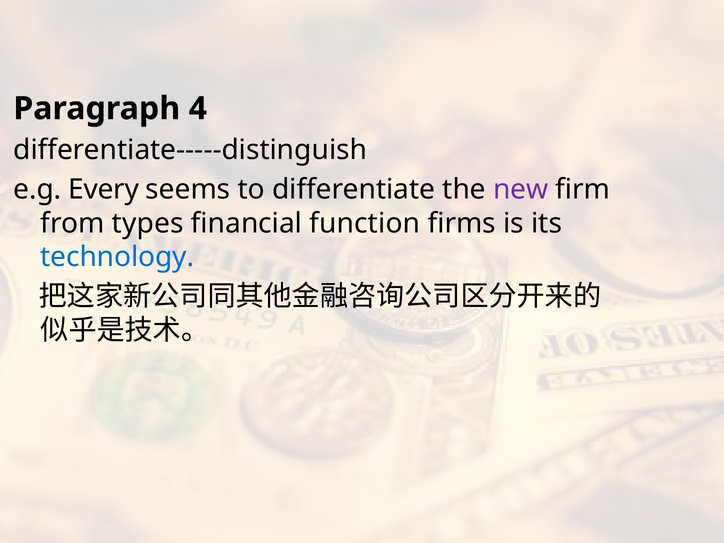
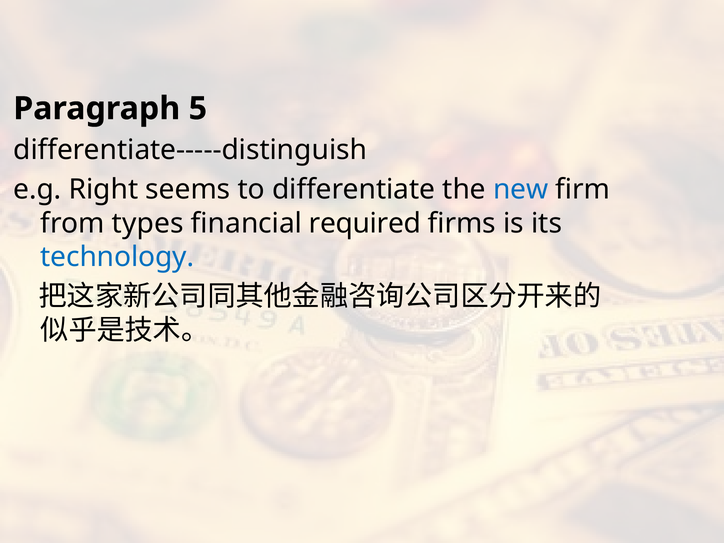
4: 4 -> 5
Every: Every -> Right
new colour: purple -> blue
function: function -> required
